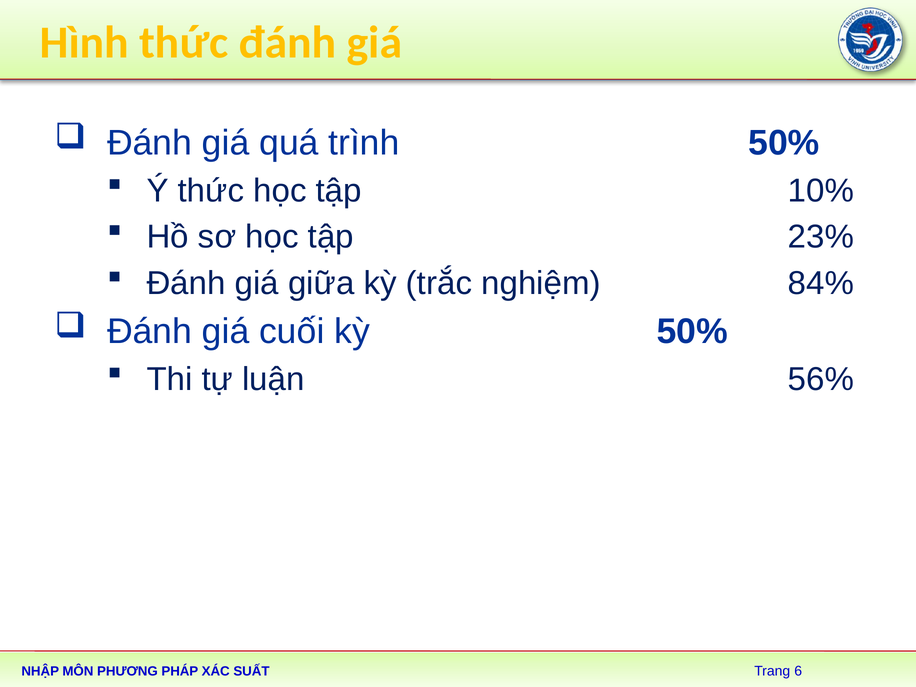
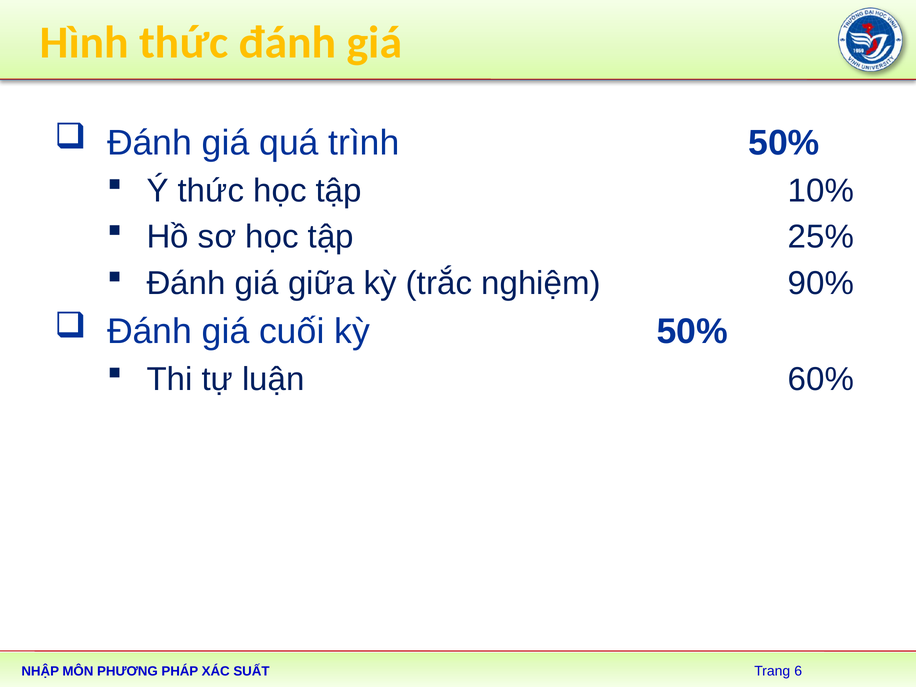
23%: 23% -> 25%
84%: 84% -> 90%
56%: 56% -> 60%
